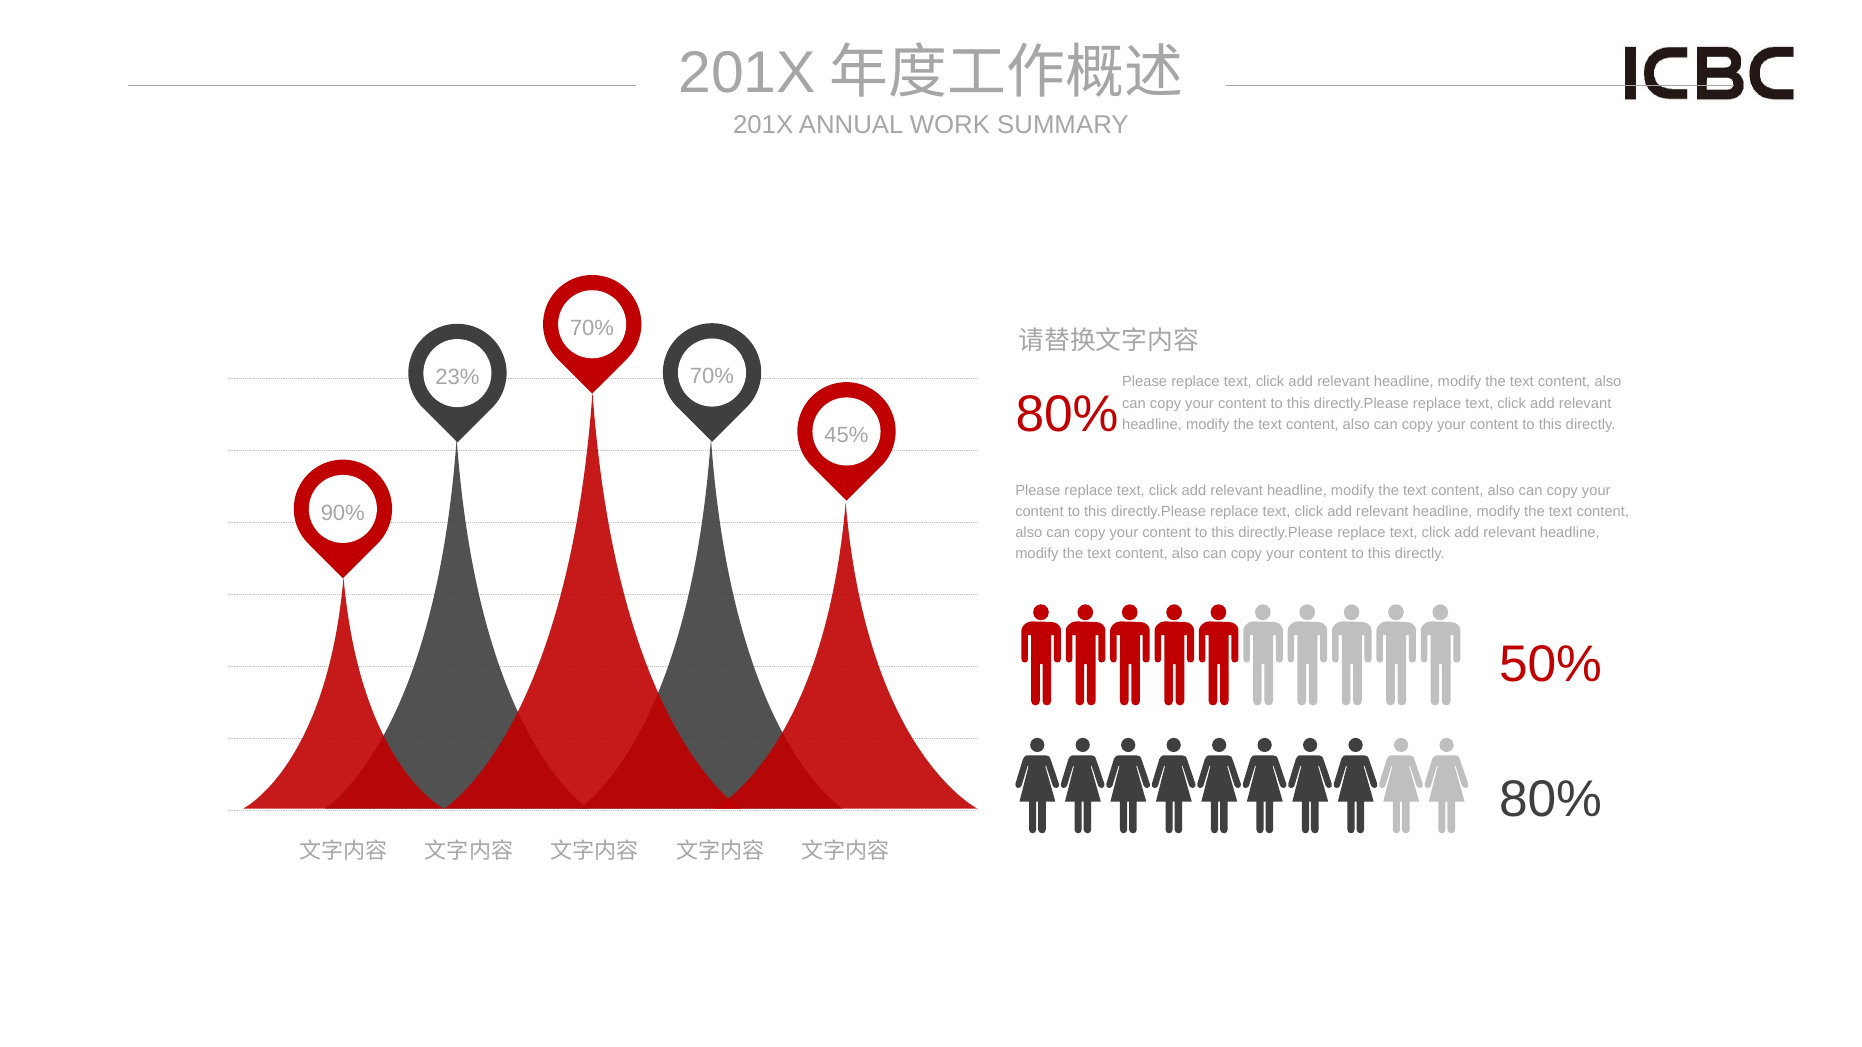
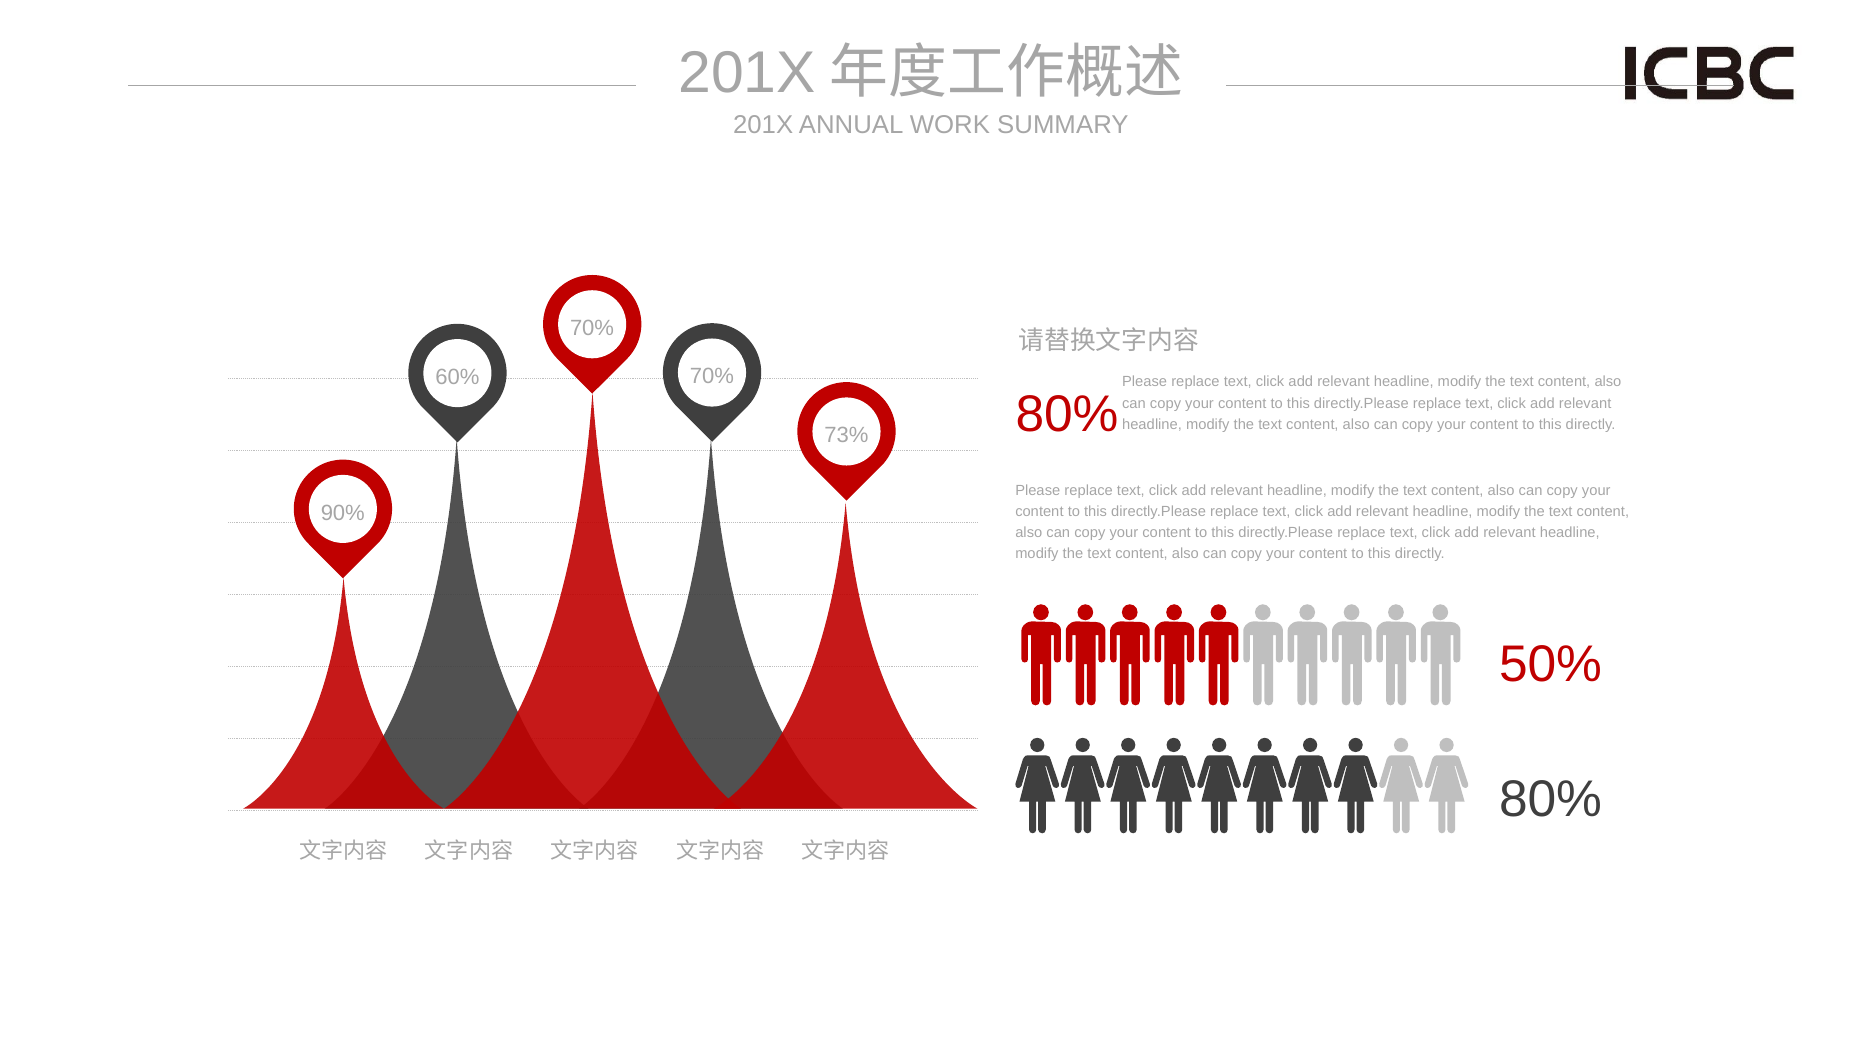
23%: 23% -> 60%
45%: 45% -> 73%
